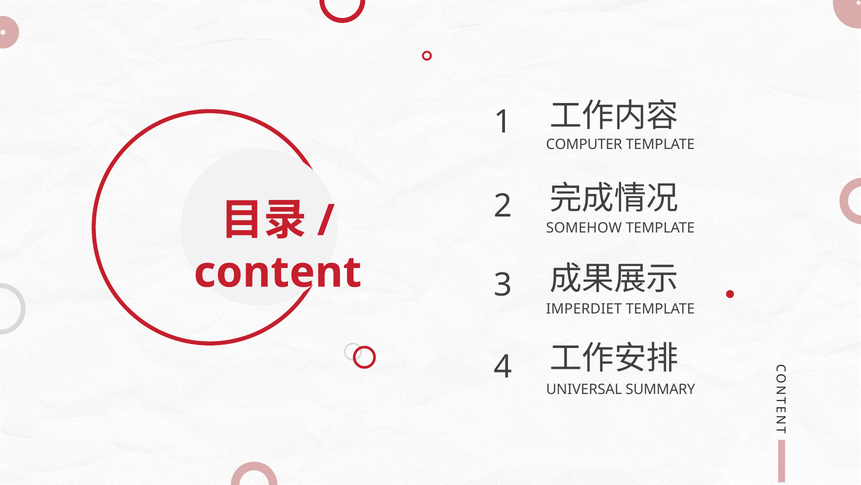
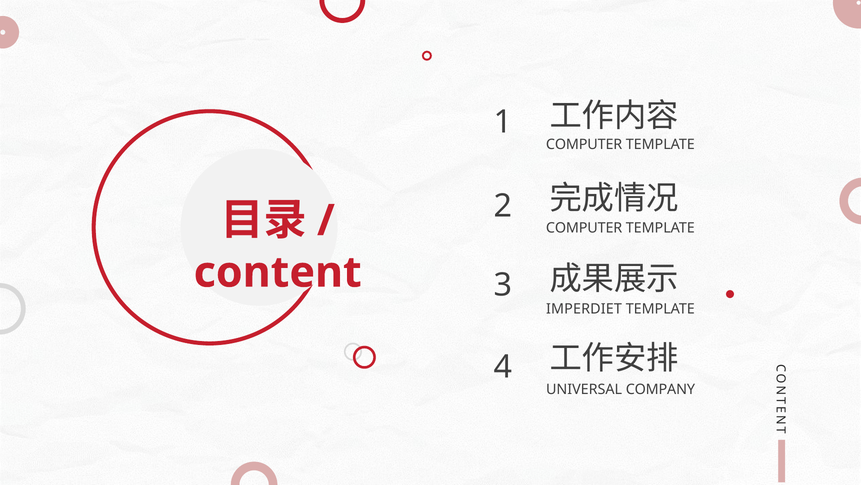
SOMEHOW at (584, 228): SOMEHOW -> COMPUTER
SUMMARY: SUMMARY -> COMPANY
